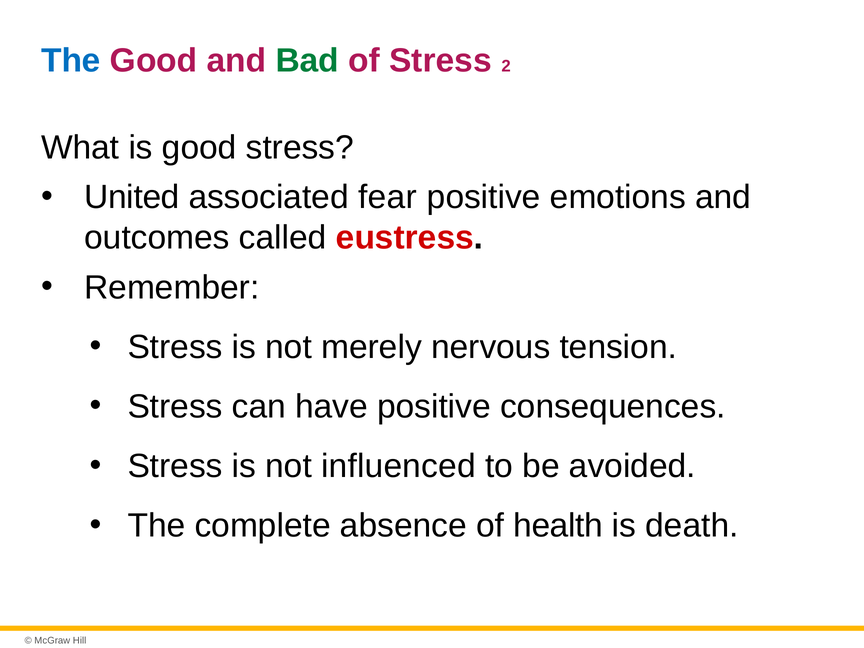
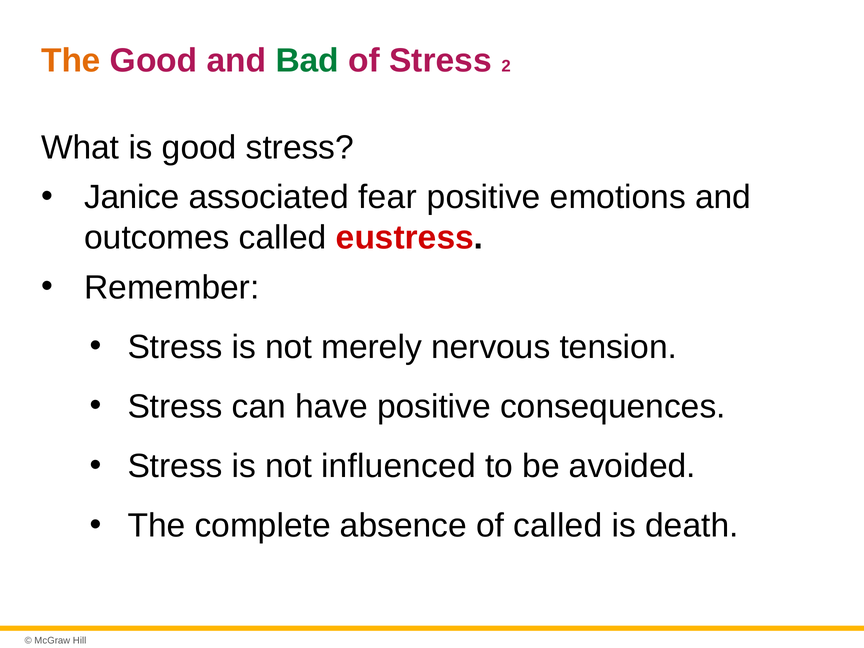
The at (71, 61) colour: blue -> orange
United: United -> Janice
of health: health -> called
